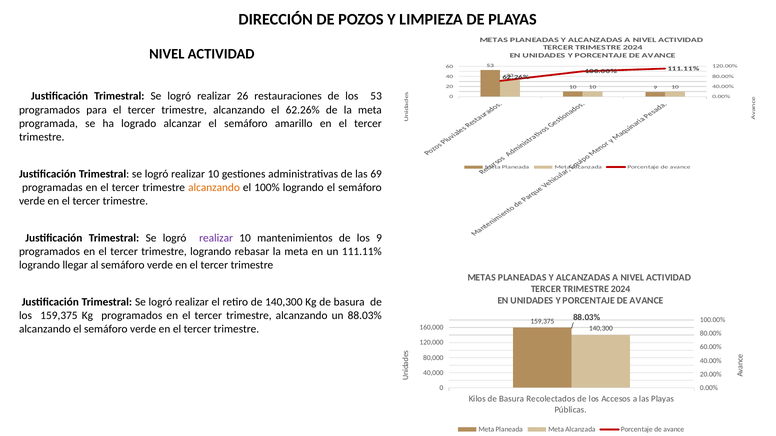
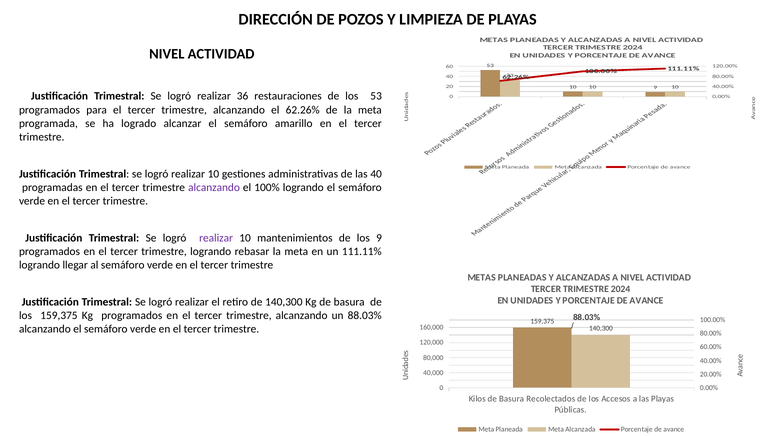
26: 26 -> 36
las 69: 69 -> 40
alcanzando at (214, 188) colour: orange -> purple
